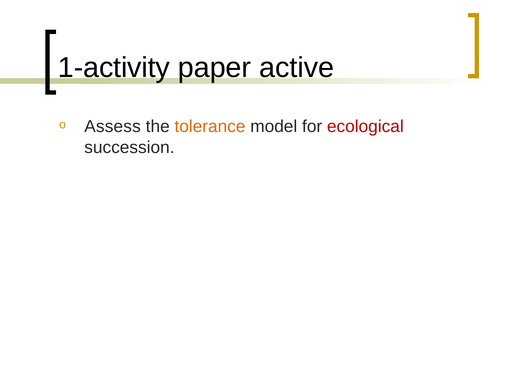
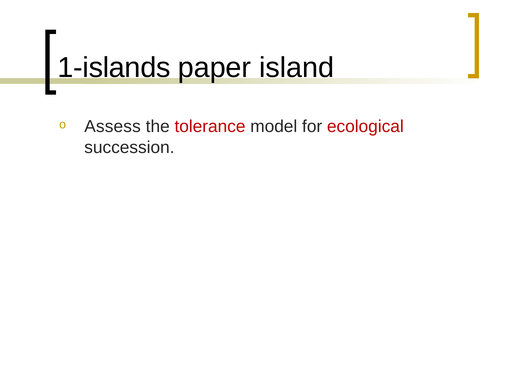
1-activity: 1-activity -> 1-islands
active: active -> island
tolerance colour: orange -> red
